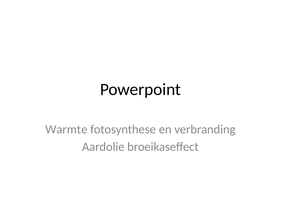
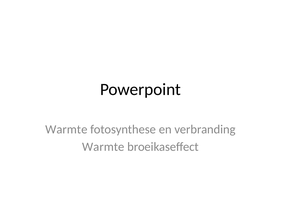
Aardolie at (103, 147): Aardolie -> Warmte
